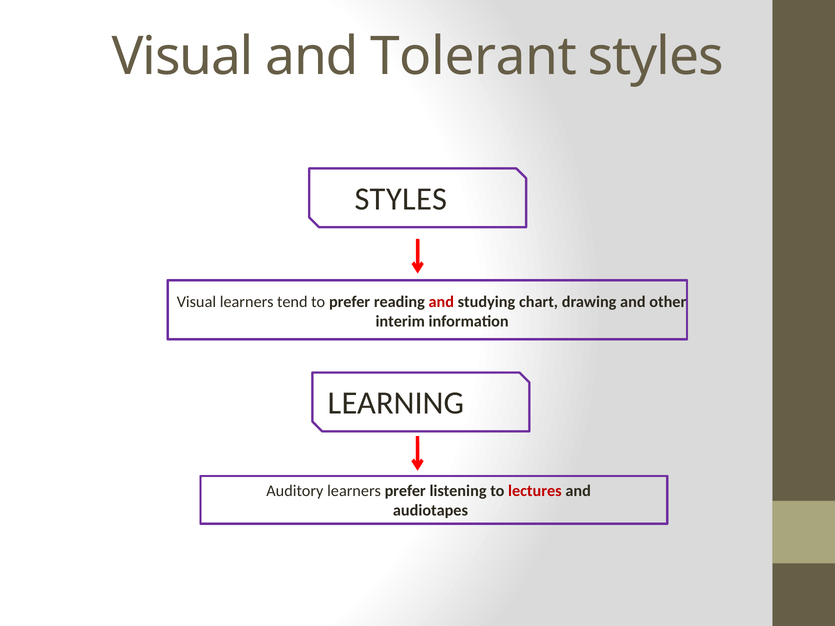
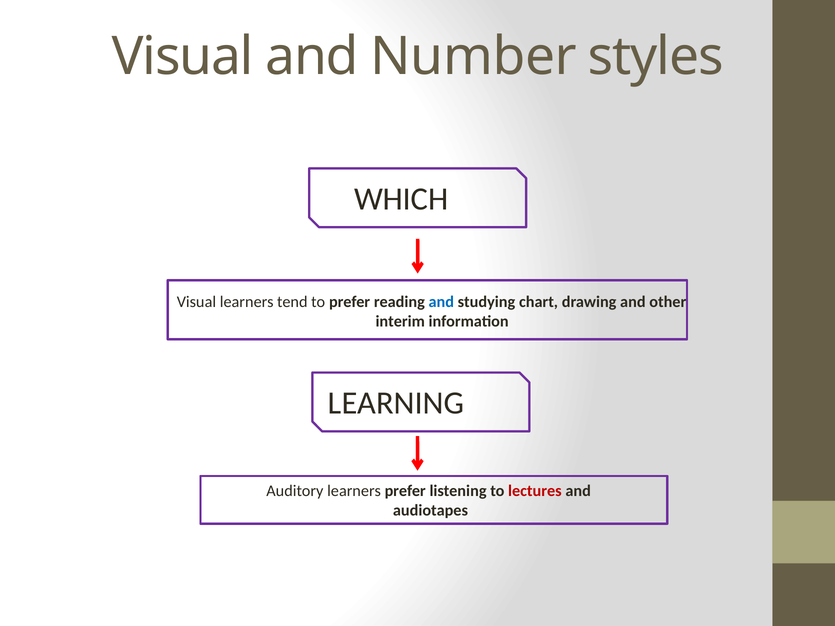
Tolerant: Tolerant -> Number
STYLES at (401, 199): STYLES -> WHICH
and at (441, 302) colour: red -> blue
